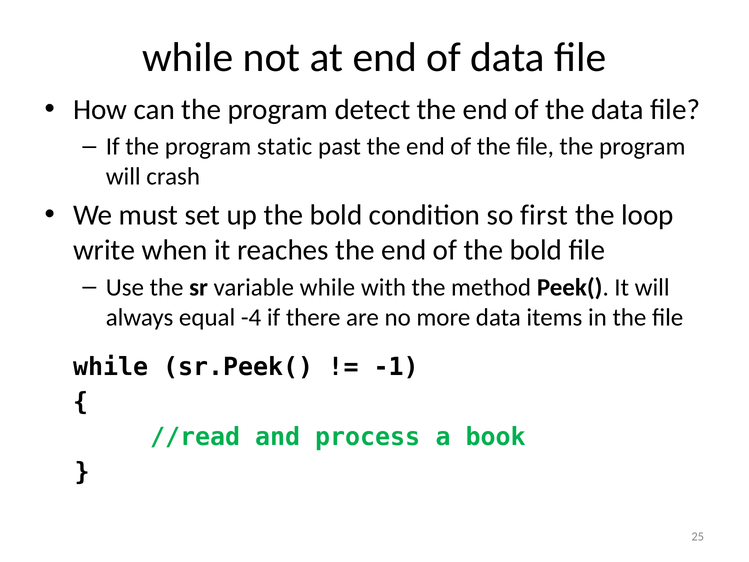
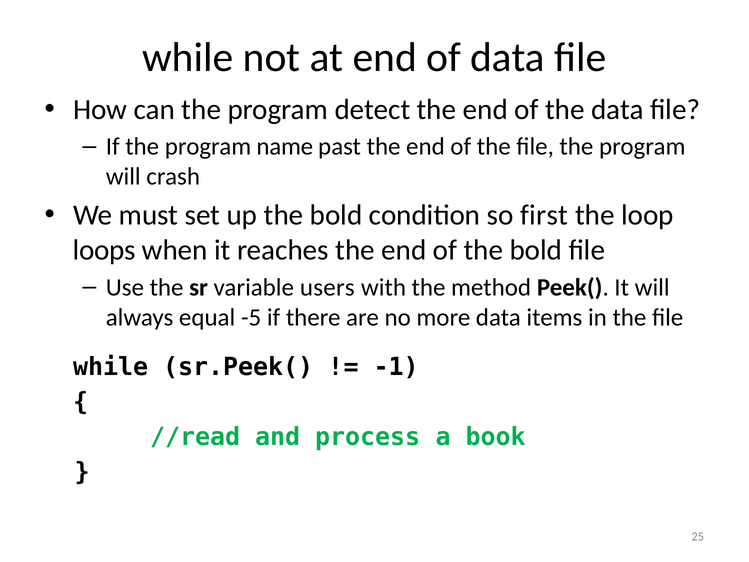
static: static -> name
write: write -> loops
variable while: while -> users
-4: -4 -> -5
